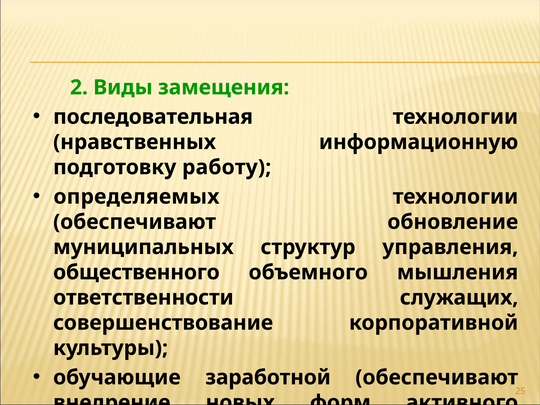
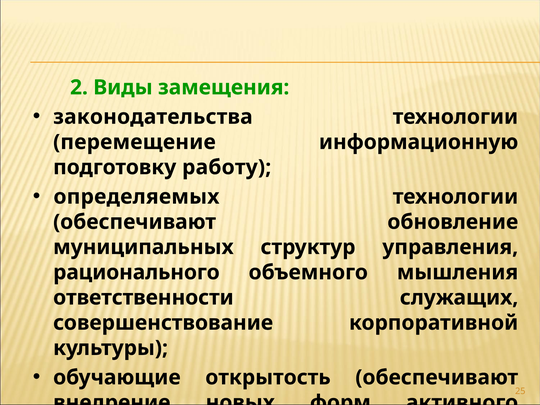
последовательная: последовательная -> законодательства
нравственных: нравственных -> перемещение
общественного: общественного -> рационального
заработной: заработной -> открытость
